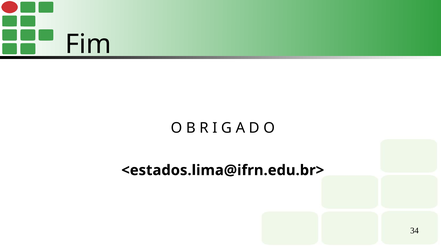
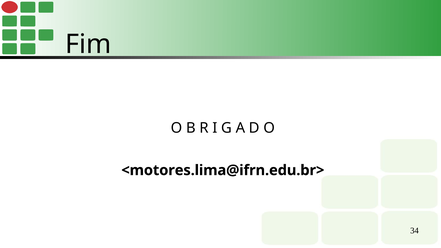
<estados.lima@ifrn.edu.br>: <estados.lima@ifrn.edu.br> -> <motores.lima@ifrn.edu.br>
